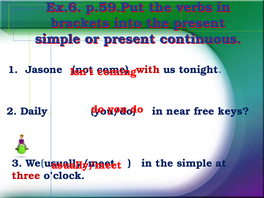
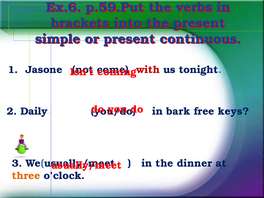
near: near -> bark
the simple: simple -> dinner
three colour: red -> orange
